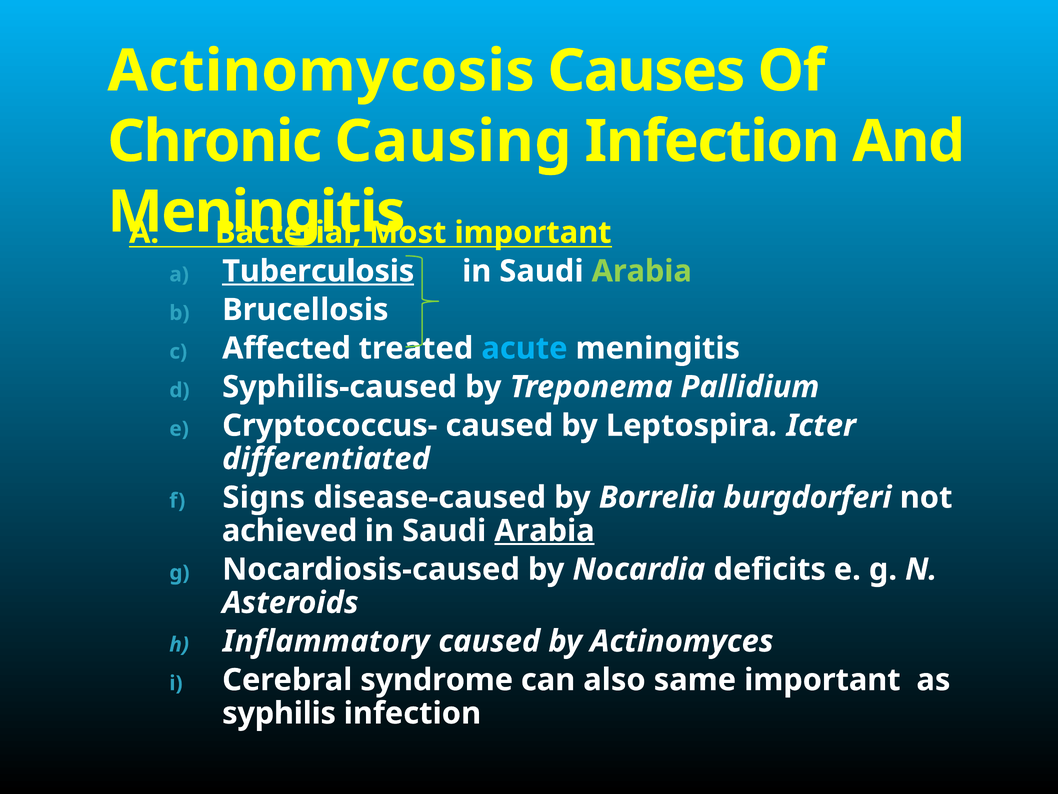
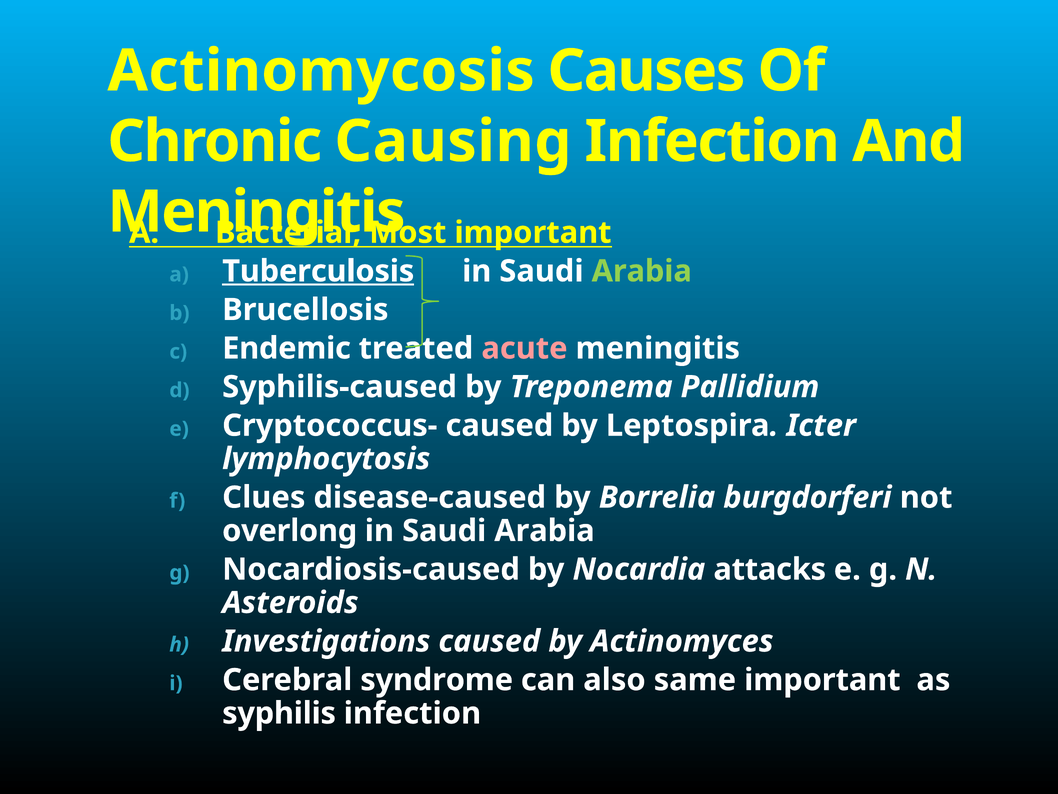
Affected: Affected -> Endemic
acute colour: light blue -> pink
differentiated: differentiated -> lymphocytosis
Signs: Signs -> Clues
achieved: achieved -> overlong
Arabia at (544, 531) underline: present -> none
deficits: deficits -> attacks
Inflammatory: Inflammatory -> Investigations
